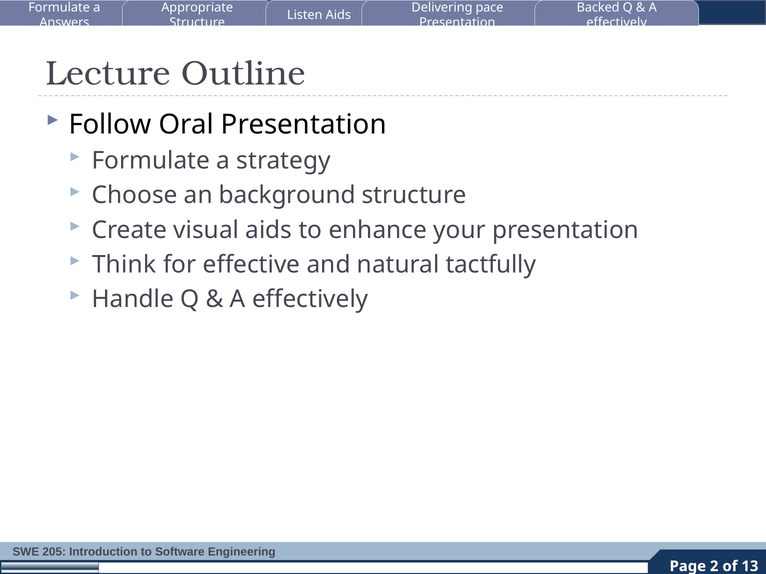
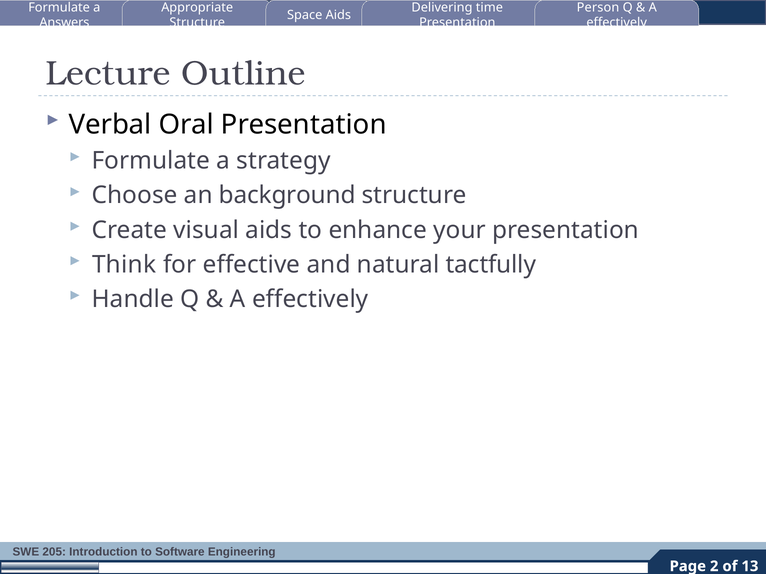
pace: pace -> time
Backed: Backed -> Person
Listen: Listen -> Space
Follow: Follow -> Verbal
